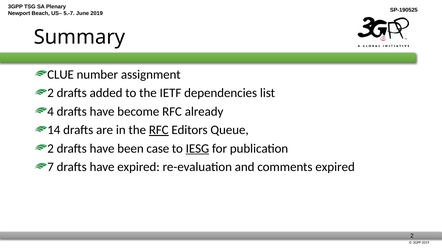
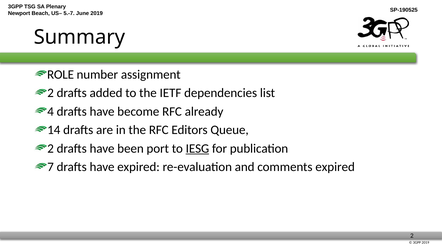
CLUE: CLUE -> ROLE
RFC at (159, 130) underline: present -> none
case: case -> port
